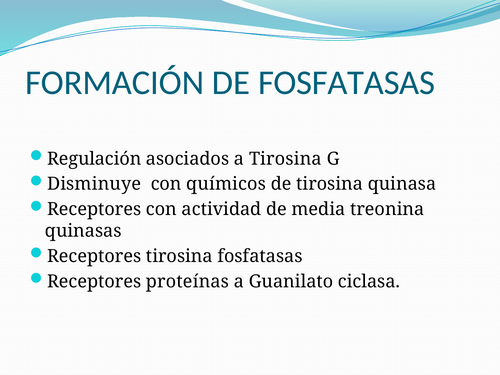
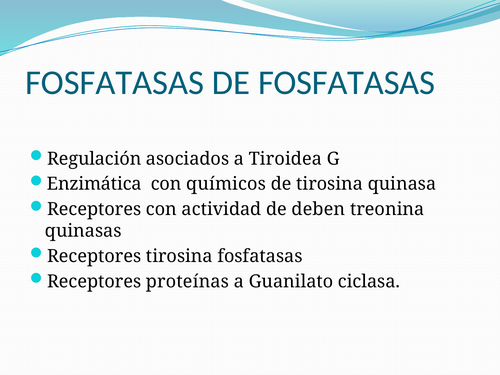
FORMACIÓN at (115, 83): FORMACIÓN -> FOSFATASAS
a Tirosina: Tirosina -> Tiroidea
Disminuye: Disminuye -> Enzimática
media: media -> deben
